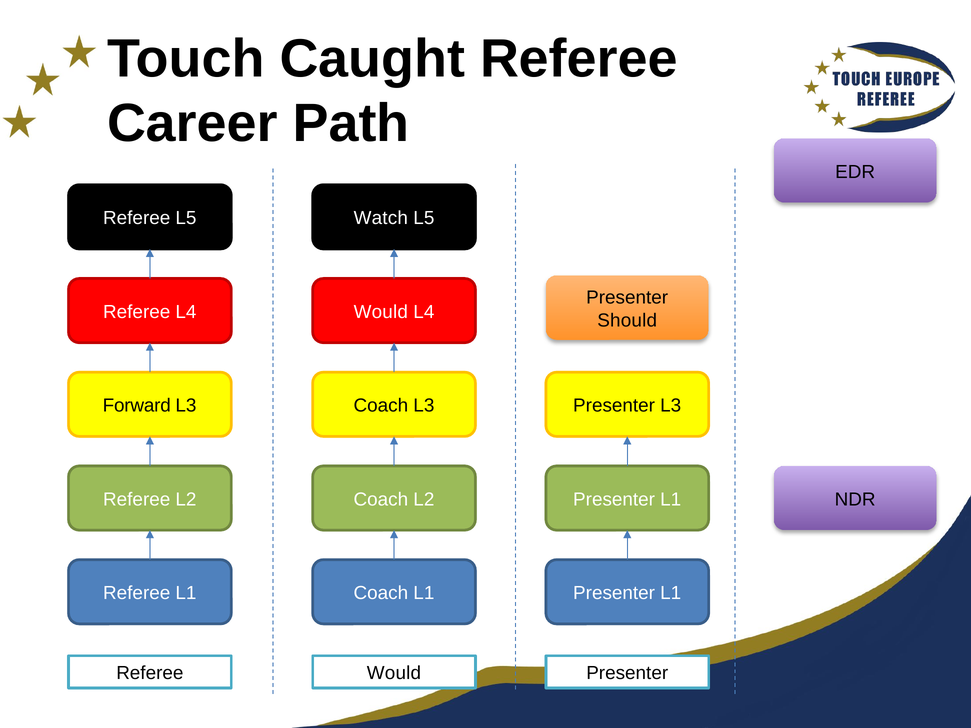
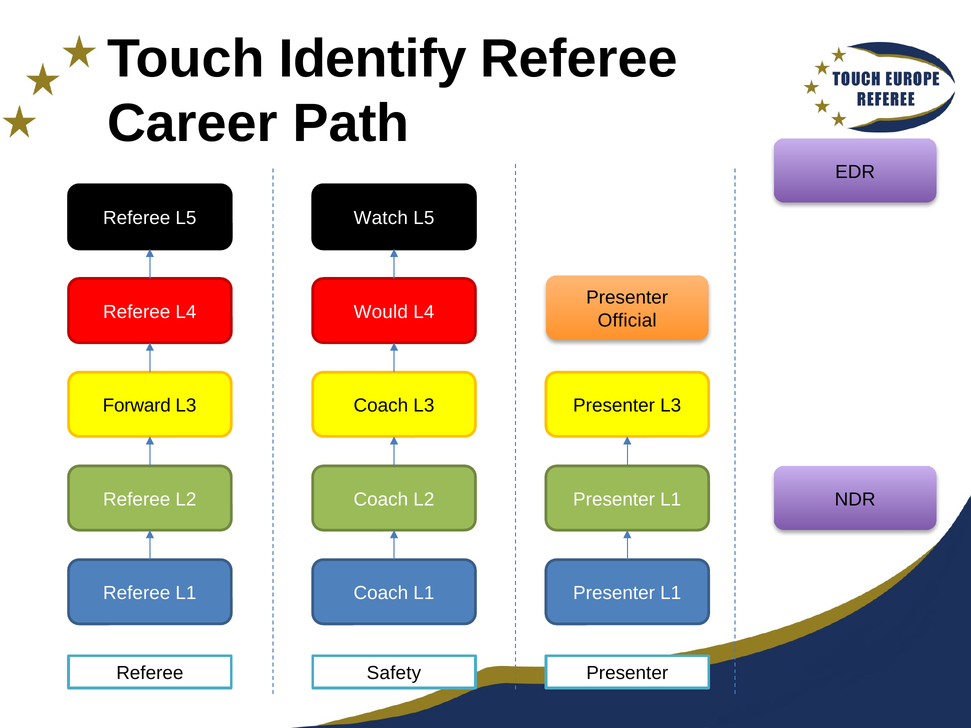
Caught: Caught -> Identify
Should: Should -> Official
Referee Would: Would -> Safety
